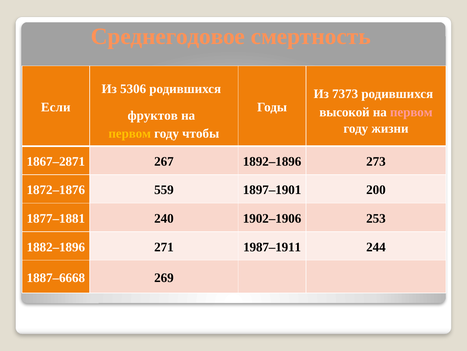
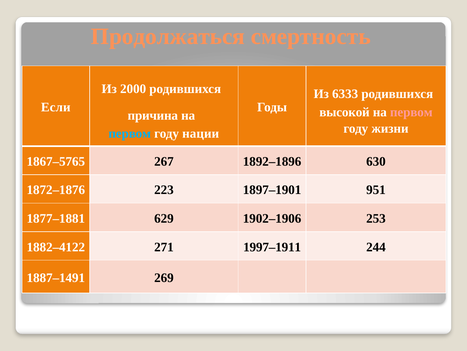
Среднегодовое: Среднегодовое -> Продолжаться
5306: 5306 -> 2000
7373: 7373 -> 6333
фруктов: фруктов -> причина
первом at (130, 133) colour: yellow -> light blue
чтобы: чтобы -> нации
1867–2871: 1867–2871 -> 1867–5765
273: 273 -> 630
559: 559 -> 223
200: 200 -> 951
240: 240 -> 629
1882–1896: 1882–1896 -> 1882–4122
1987–1911: 1987–1911 -> 1997–1911
1887–6668: 1887–6668 -> 1887–1491
